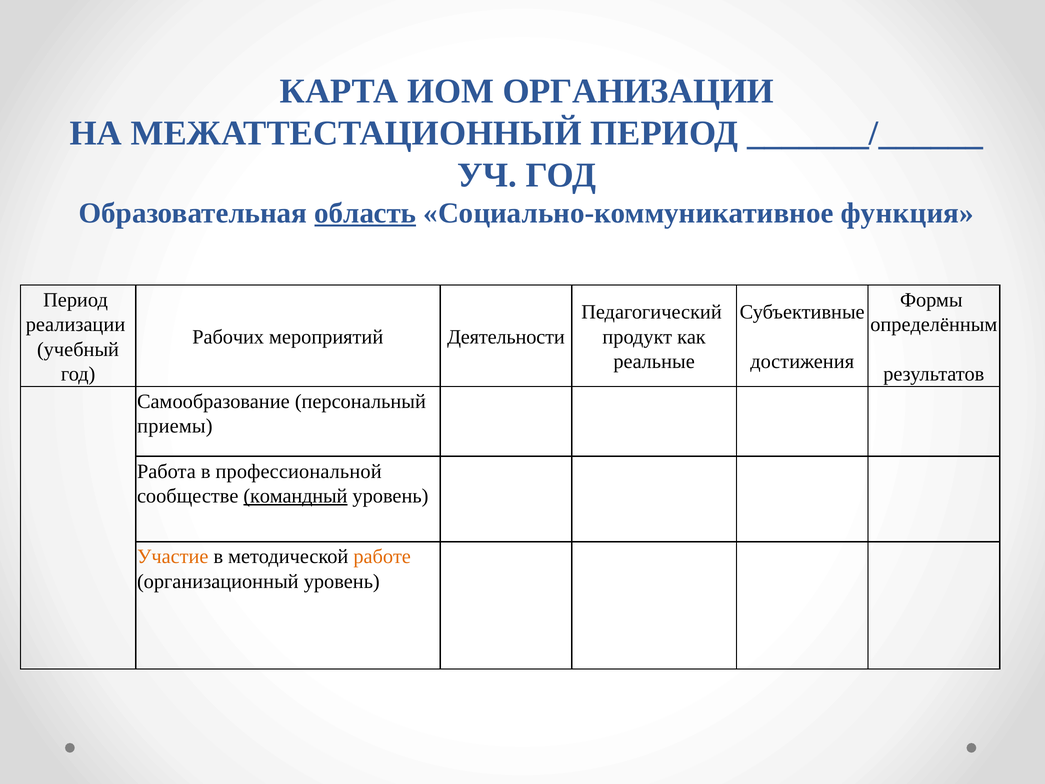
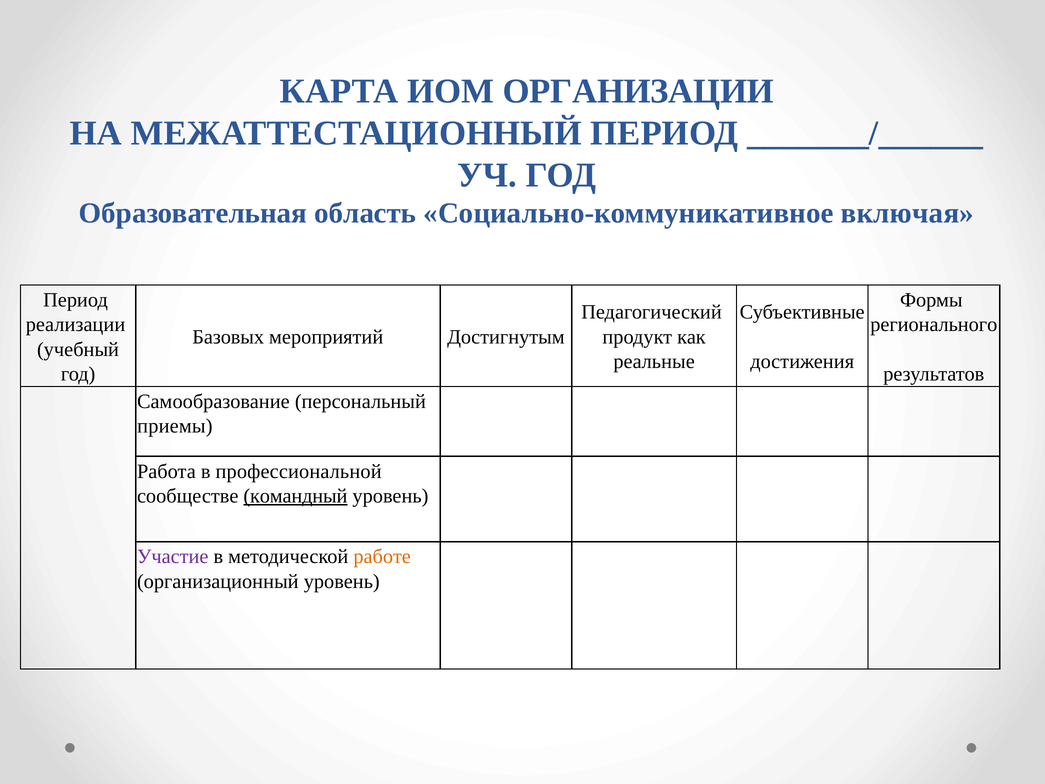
область underline: present -> none
функция: функция -> включая
определённым: определённым -> регионального
Рабочих: Рабочих -> Базовых
Деятельности: Деятельности -> Достигнутым
Участие colour: orange -> purple
